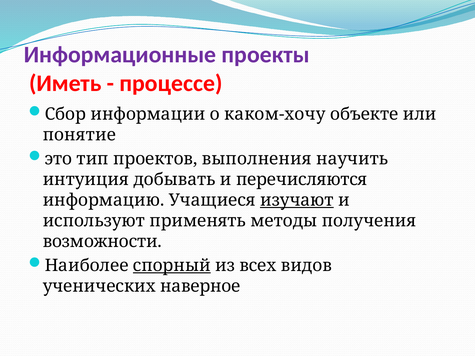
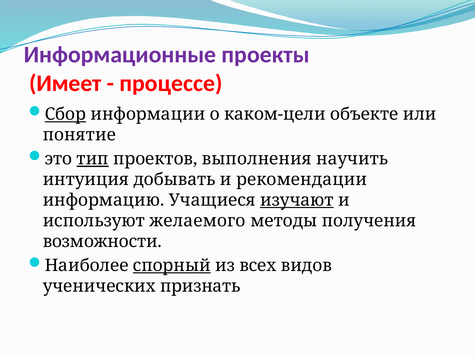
Иметь: Иметь -> Имеет
Сбор underline: none -> present
каком-хочу: каком-хочу -> каком-цели
тип underline: none -> present
перечисляются: перечисляются -> рекомендации
применять: применять -> желаемого
наверное: наверное -> признать
